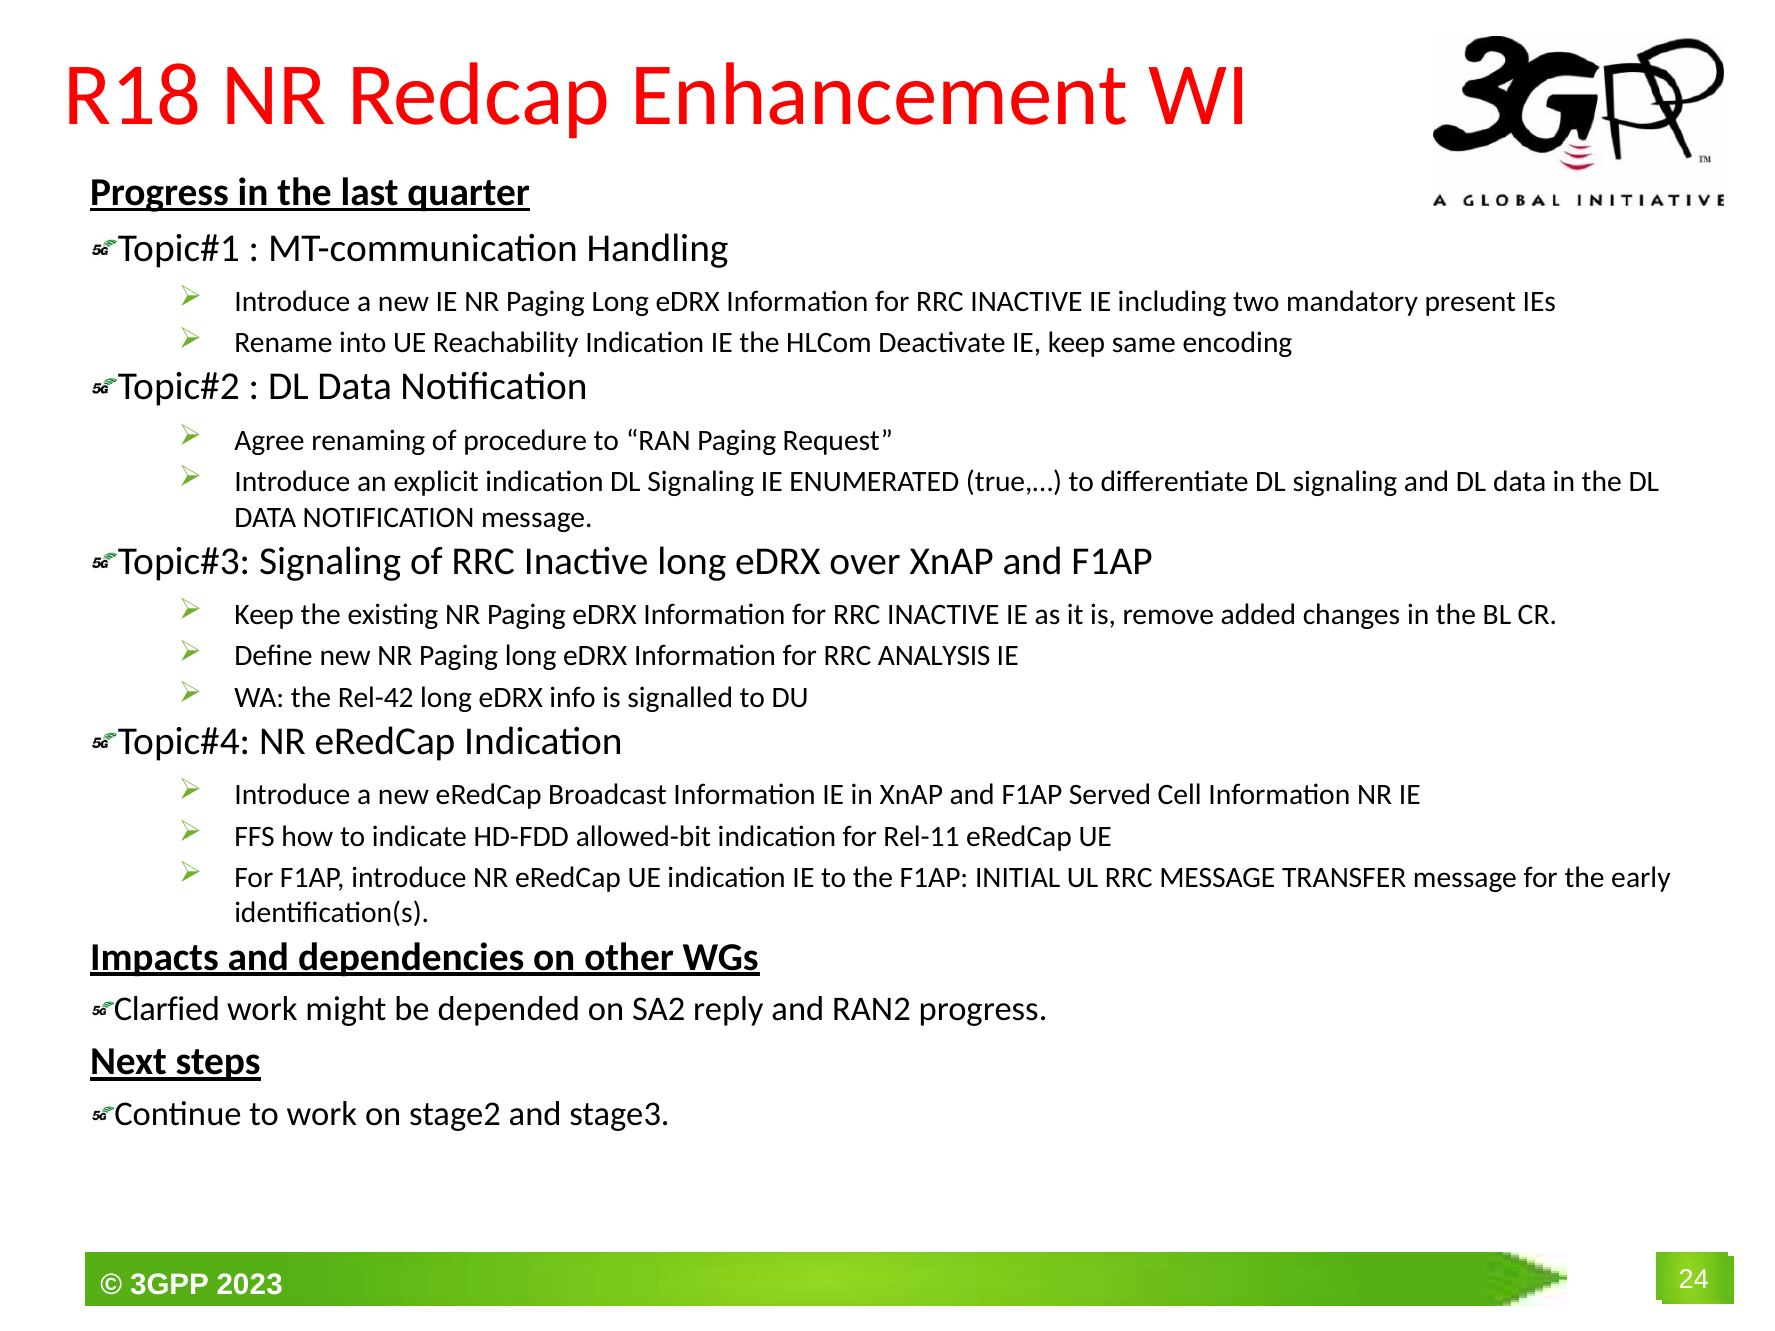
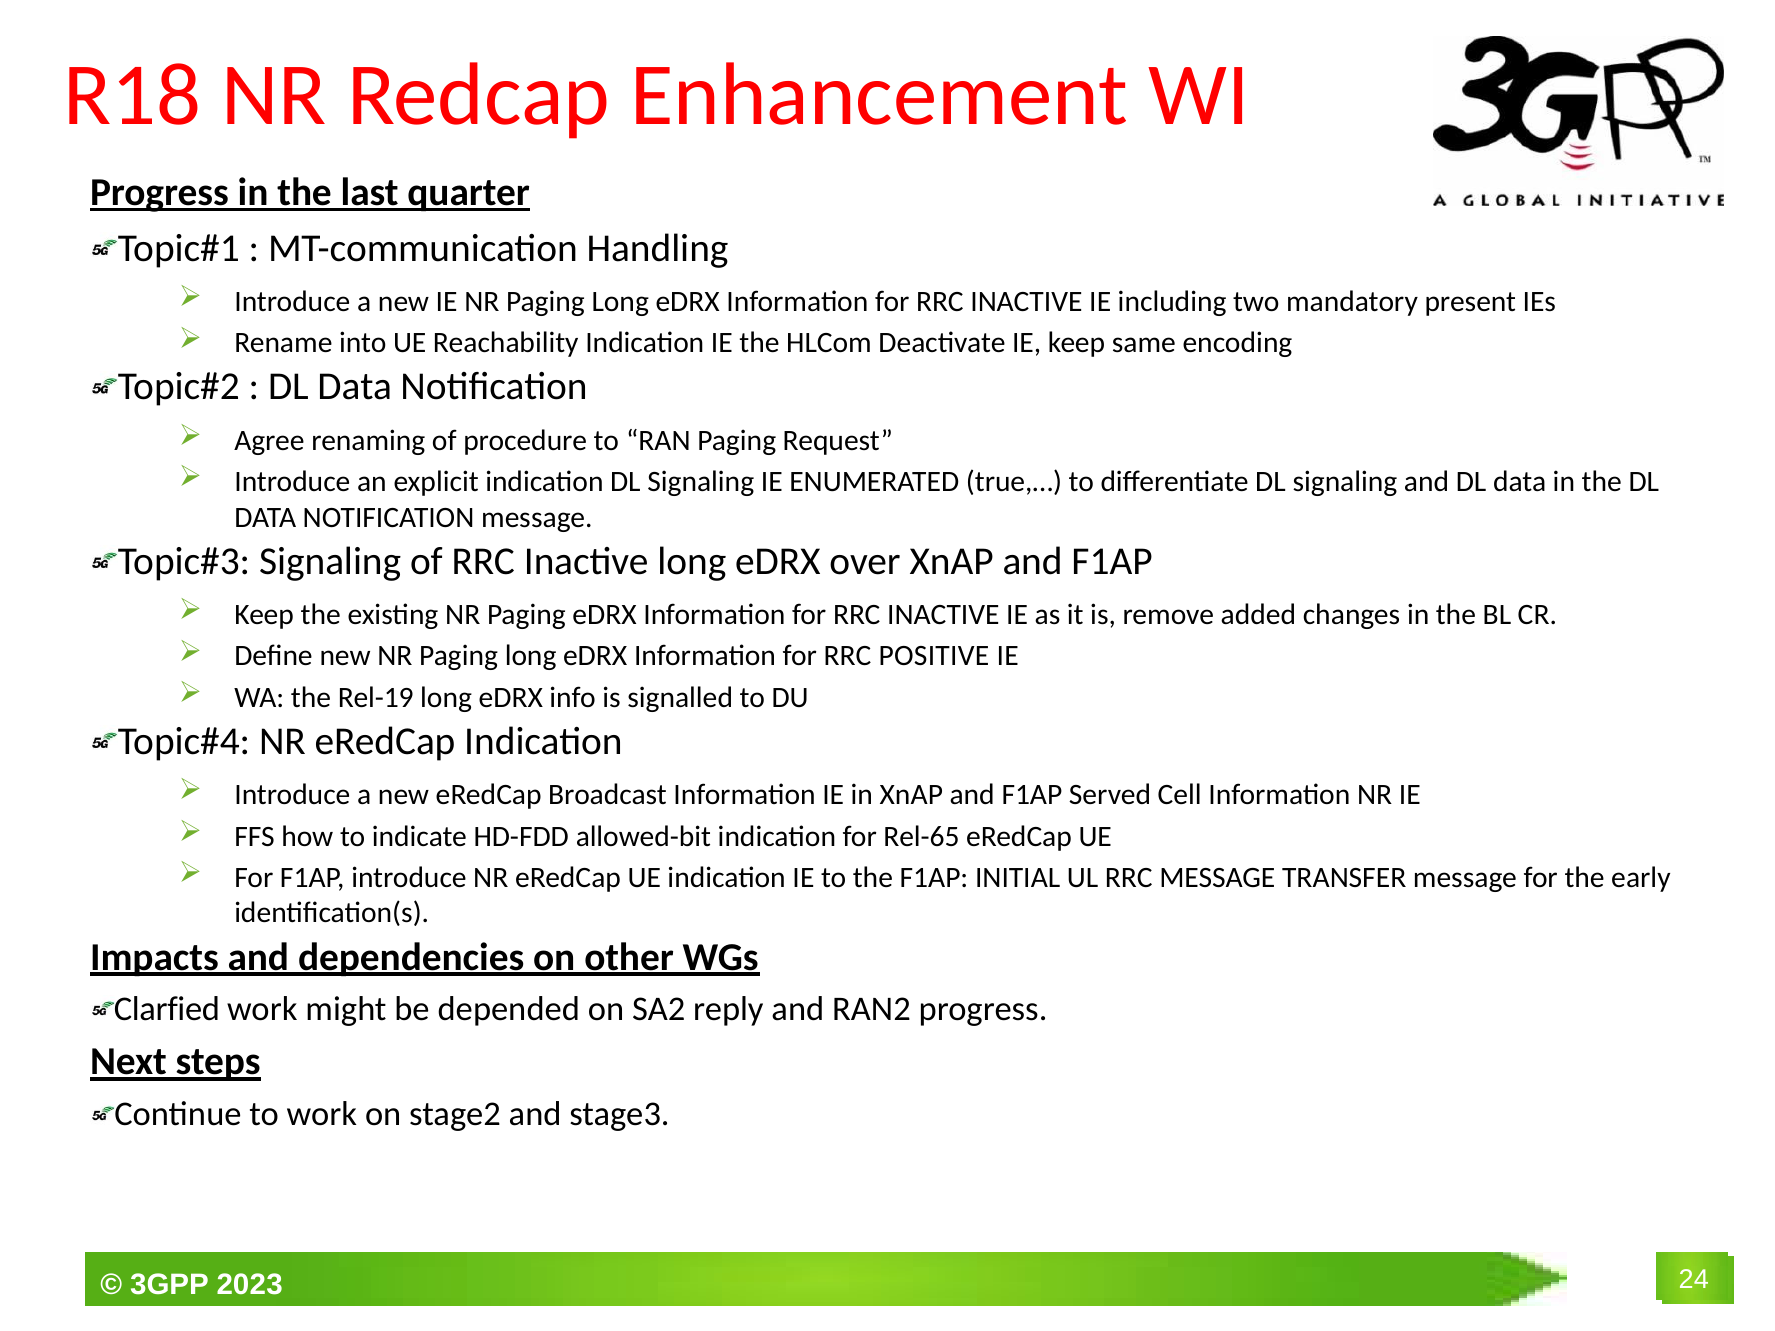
ANALYSIS: ANALYSIS -> POSITIVE
Rel-42: Rel-42 -> Rel-19
Rel-11: Rel-11 -> Rel-65
